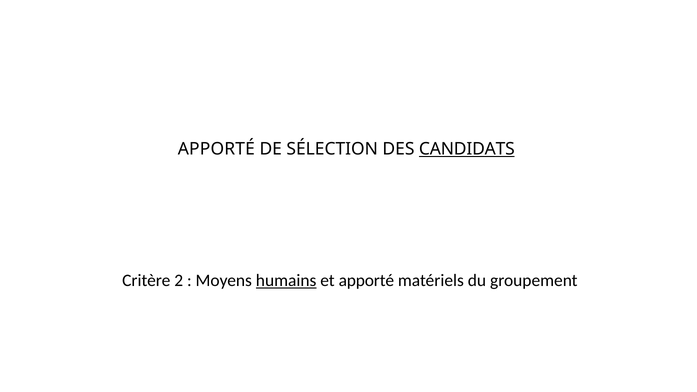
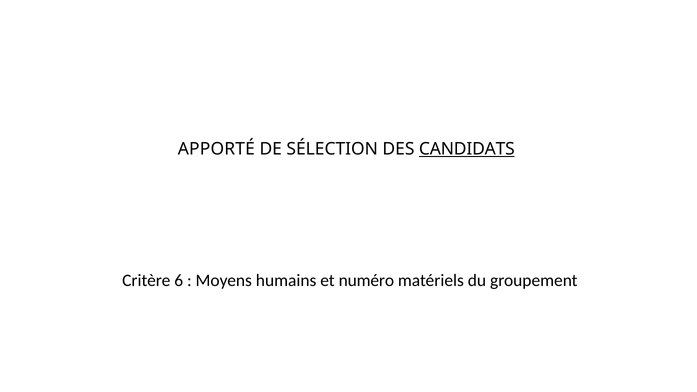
2: 2 -> 6
humains underline: present -> none
et apporté: apporté -> numéro
